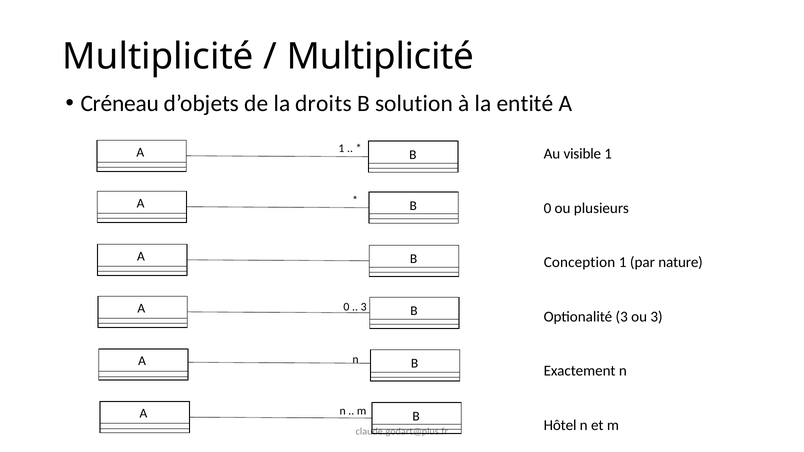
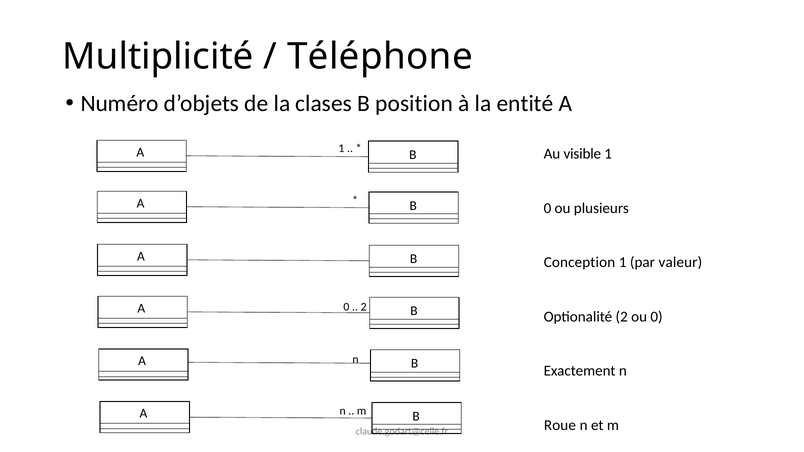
Multiplicité at (380, 57): Multiplicité -> Téléphone
Créneau: Créneau -> Numéro
droits: droits -> clases
solution: solution -> position
nature: nature -> valeur
3 at (364, 307): 3 -> 2
Optionalité 3: 3 -> 2
ou 3: 3 -> 0
Hôtel: Hôtel -> Roue
claude.godart@plus.fr: claude.godart@plus.fr -> claude.godart@celle.fr
